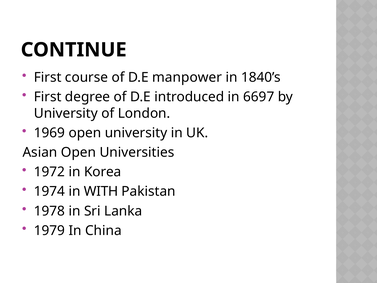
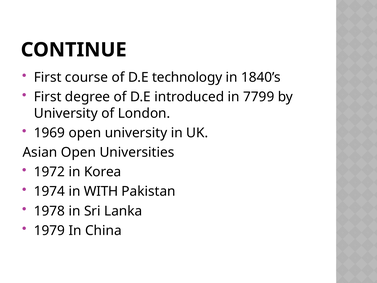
manpower: manpower -> technology
6697: 6697 -> 7799
